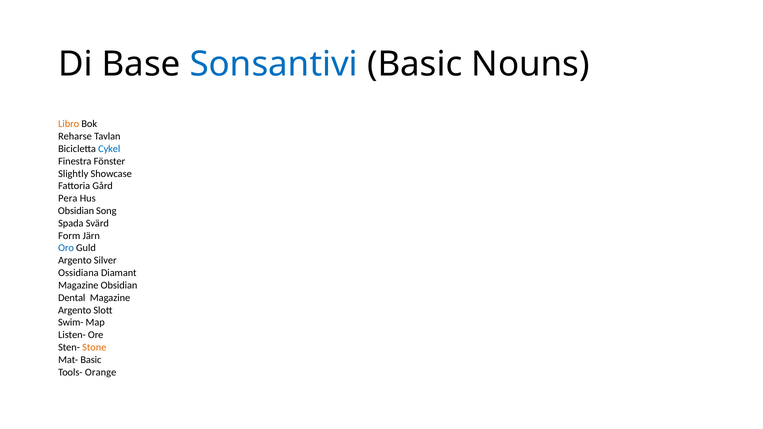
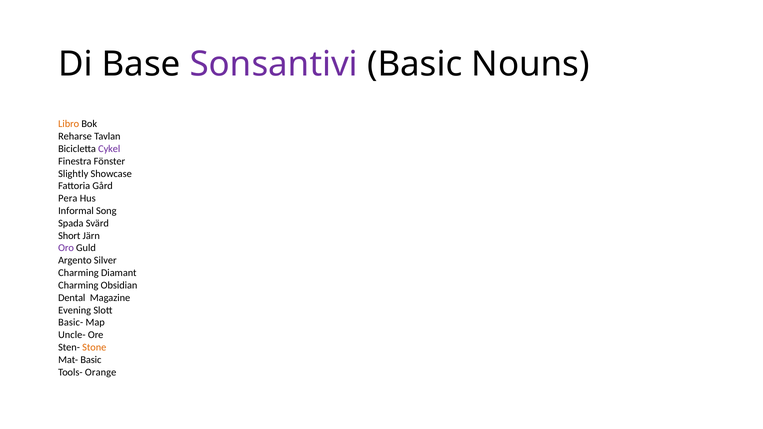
Sonsantivi colour: blue -> purple
Cykel colour: blue -> purple
Obsidian at (76, 211): Obsidian -> Informal
Form: Form -> Short
Oro colour: blue -> purple
Ossidiana at (78, 273): Ossidiana -> Charming
Magazine at (78, 285): Magazine -> Charming
Argento at (75, 310): Argento -> Evening
Swim-: Swim- -> Basic-
Listen-: Listen- -> Uncle-
